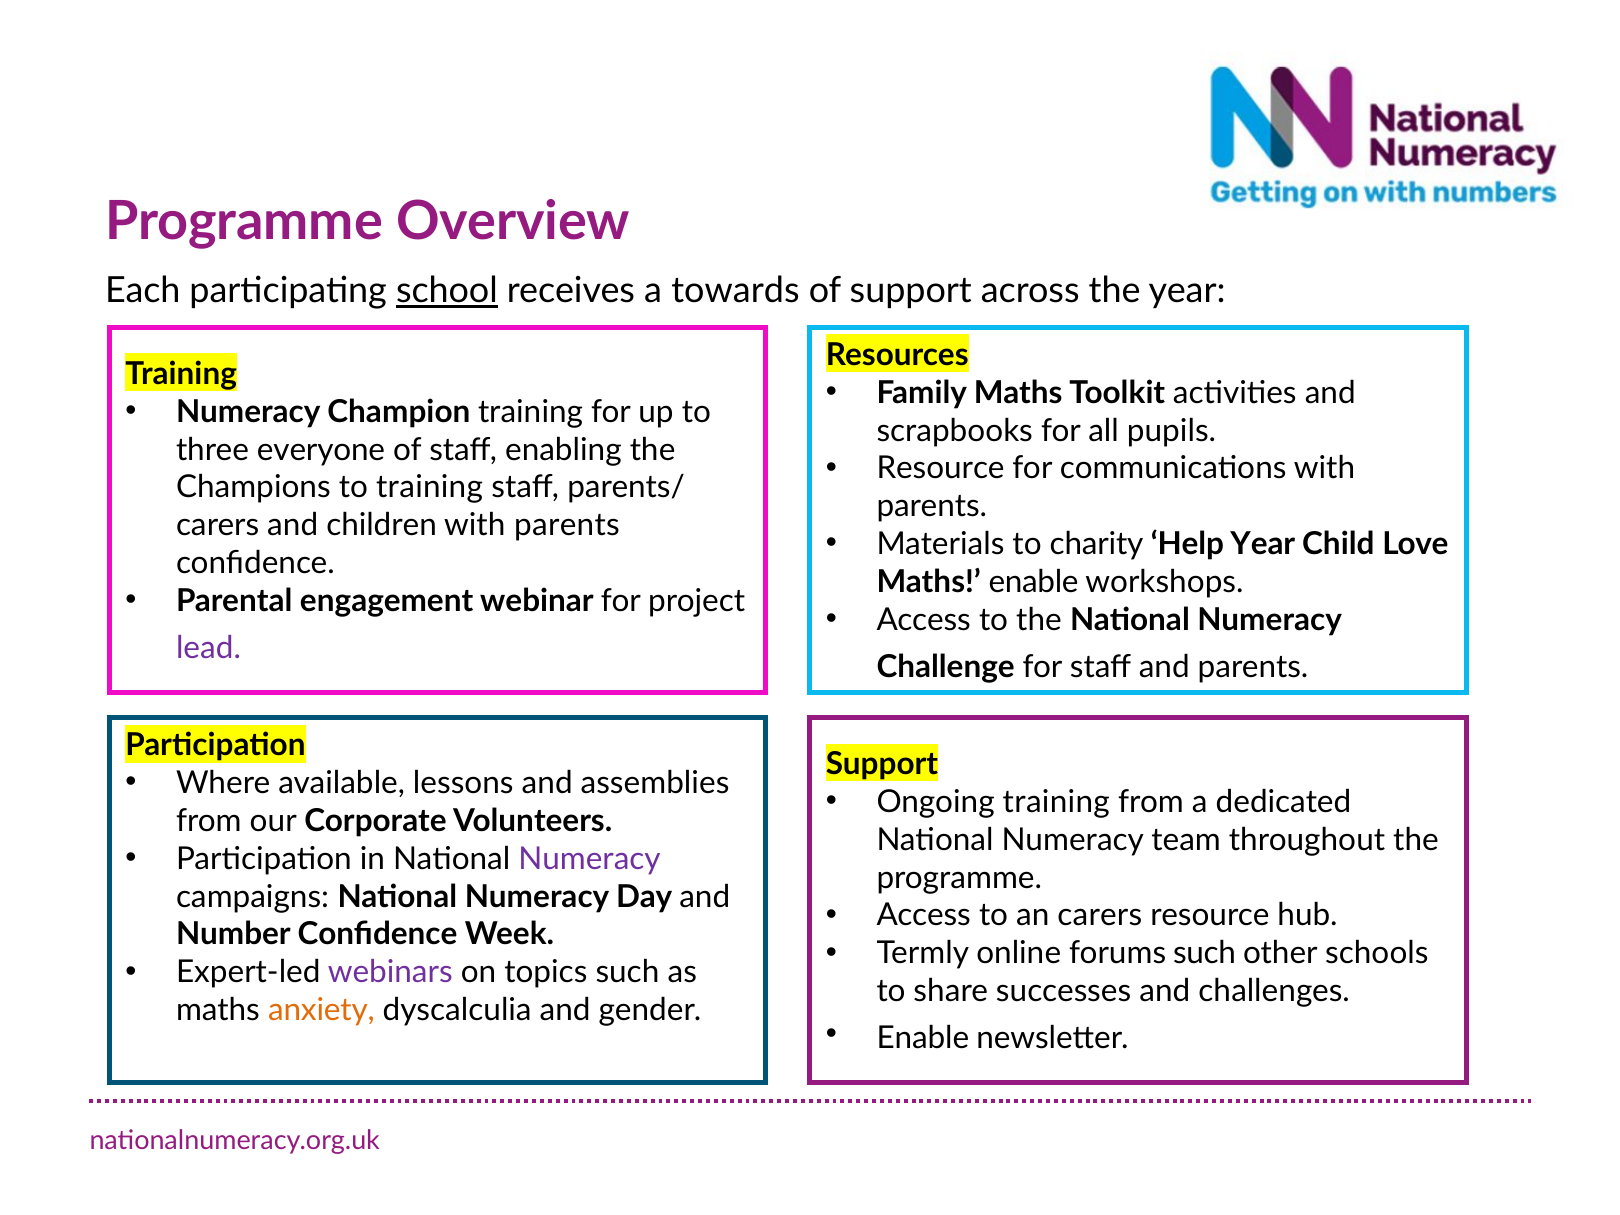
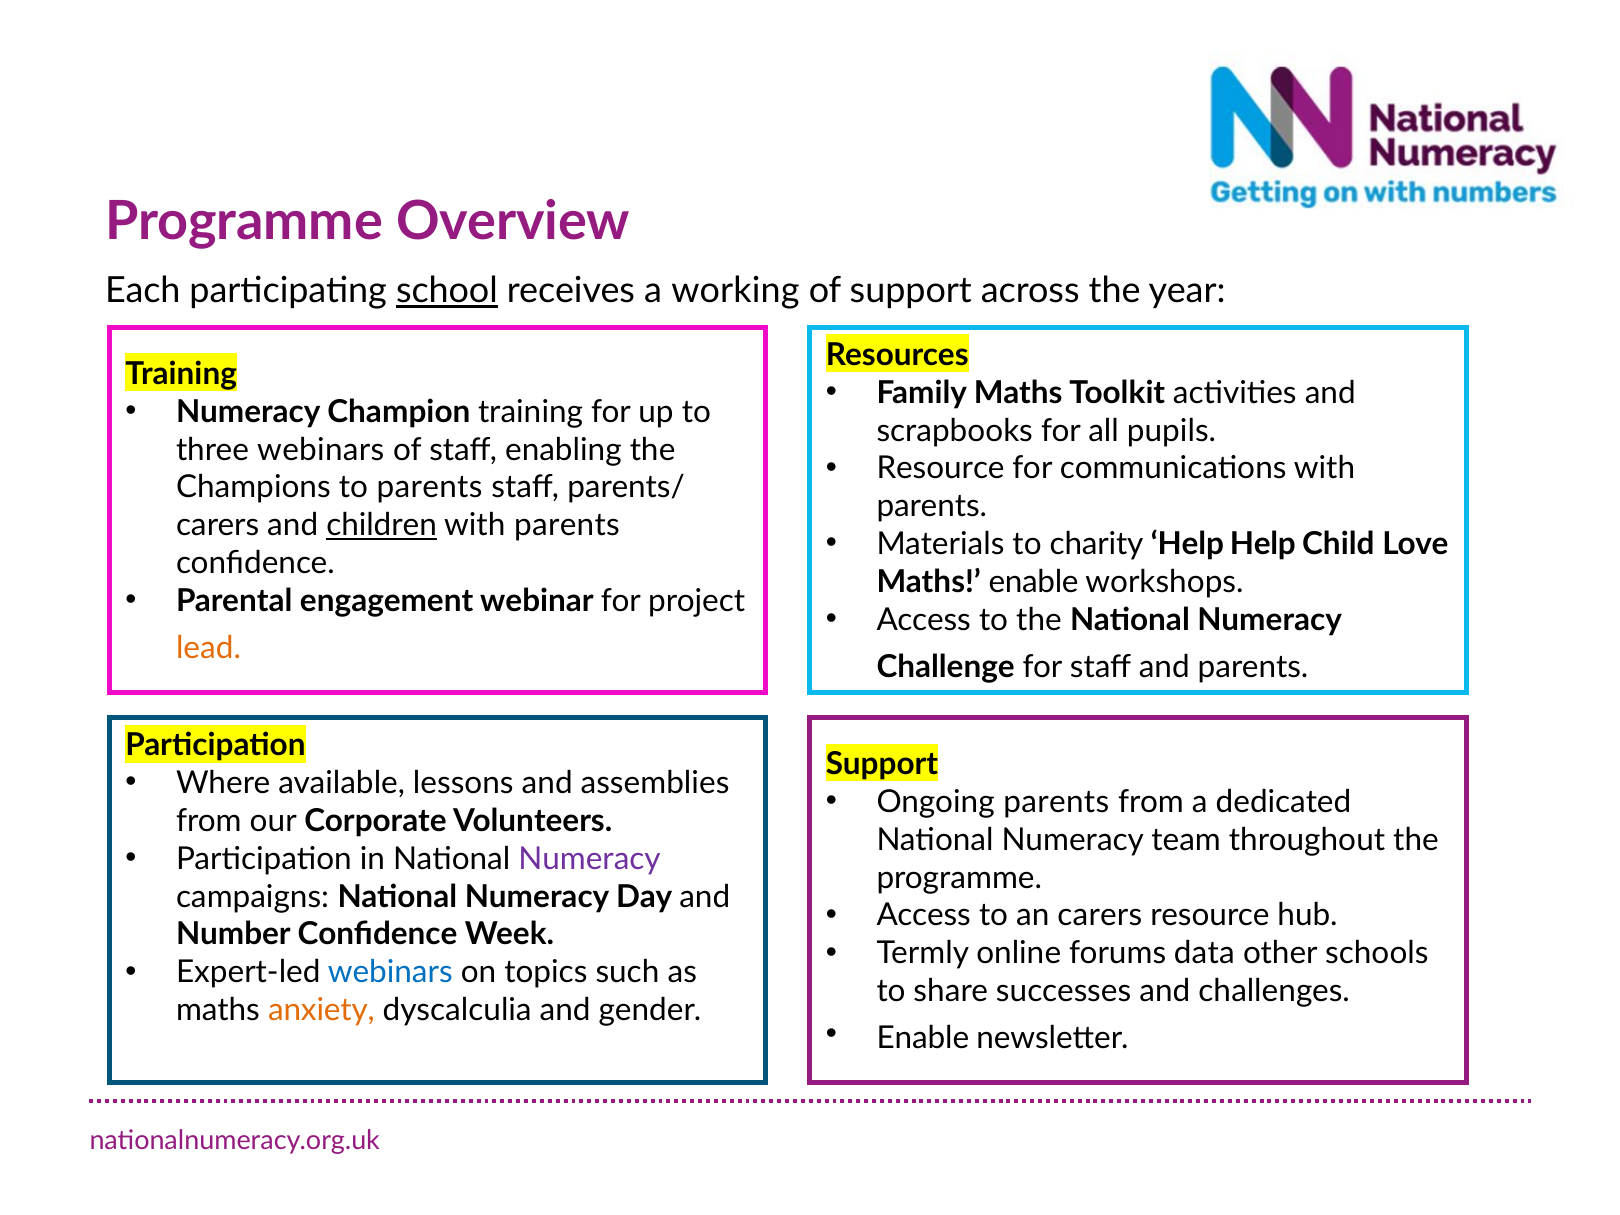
towards: towards -> working
three everyone: everyone -> webinars
to training: training -> parents
children underline: none -> present
Help Year: Year -> Help
lead colour: purple -> orange
Ongoing training: training -> parents
forums such: such -> data
webinars at (390, 972) colour: purple -> blue
